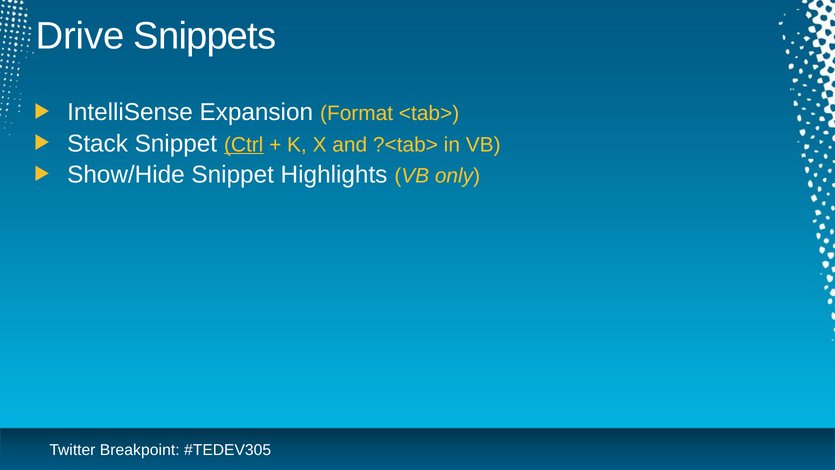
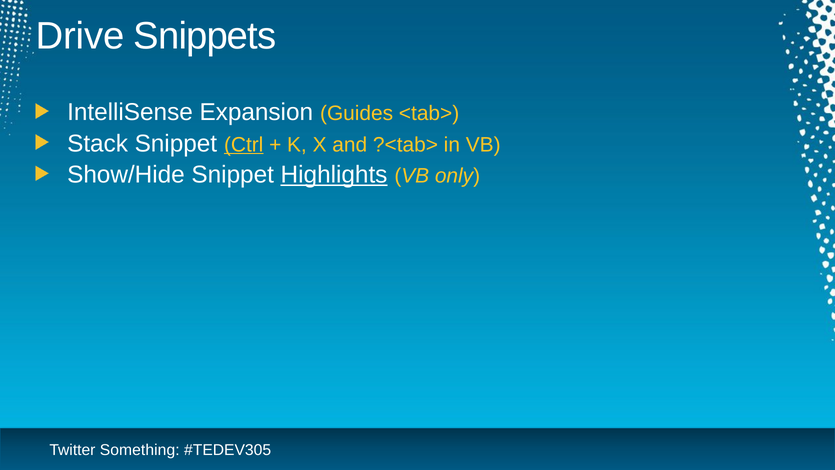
Format: Format -> Guides
Highlights underline: none -> present
Breakpoint: Breakpoint -> Something
